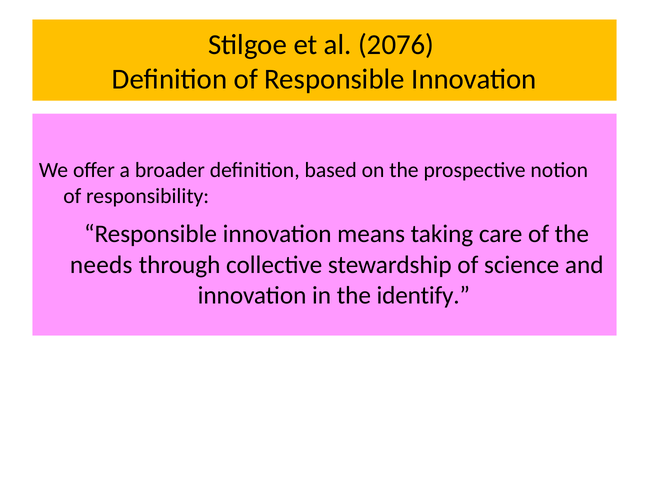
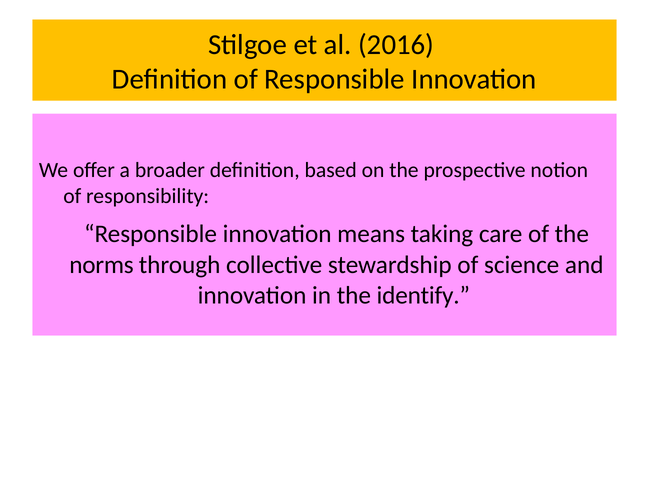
2076: 2076 -> 2016
needs: needs -> norms
